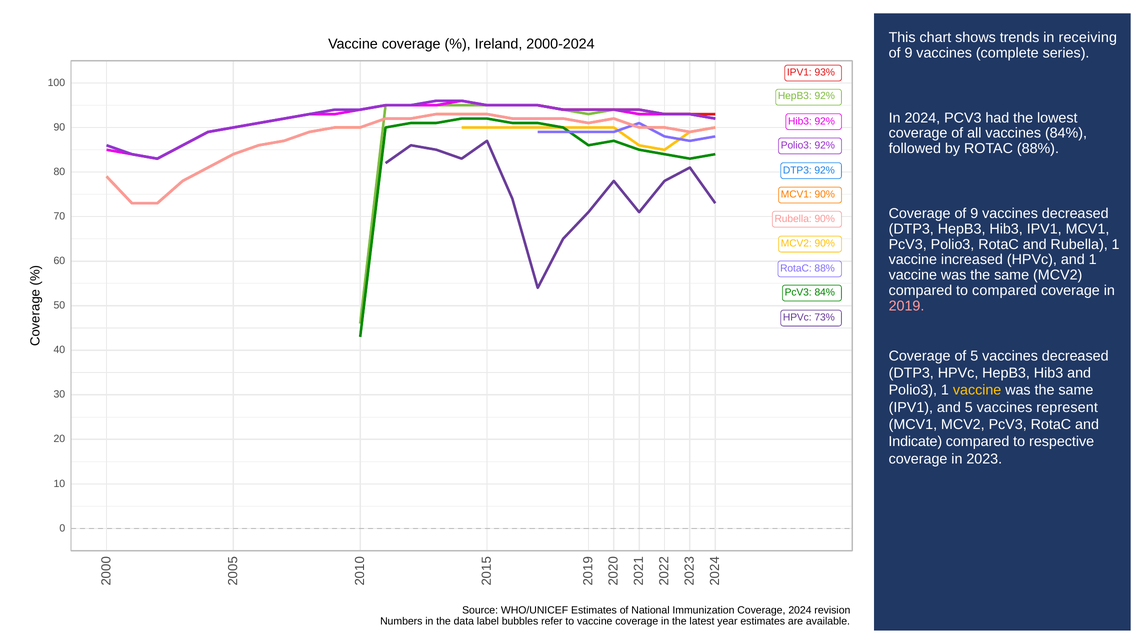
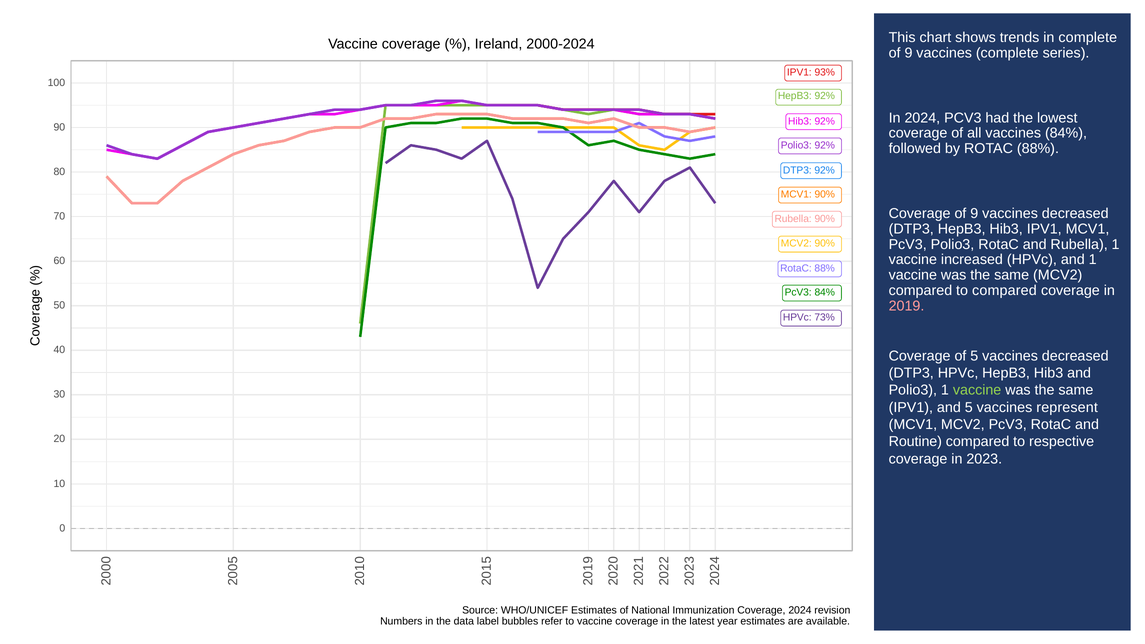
in receiving: receiving -> complete
vaccine at (977, 390) colour: yellow -> light green
Indicate: Indicate -> Routine
